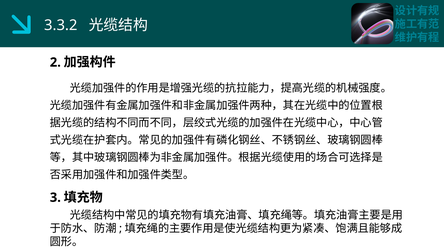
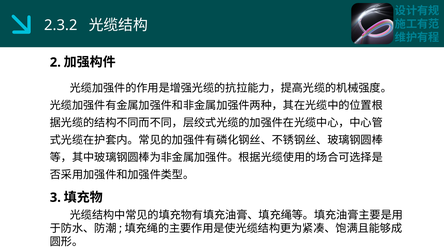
3.3.2: 3.3.2 -> 2.3.2
